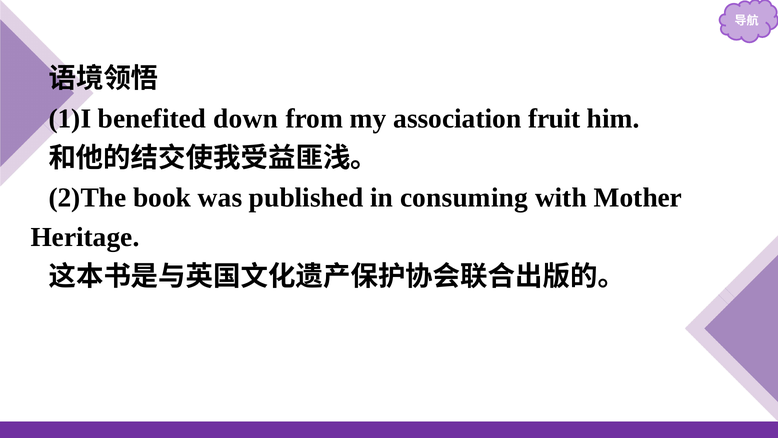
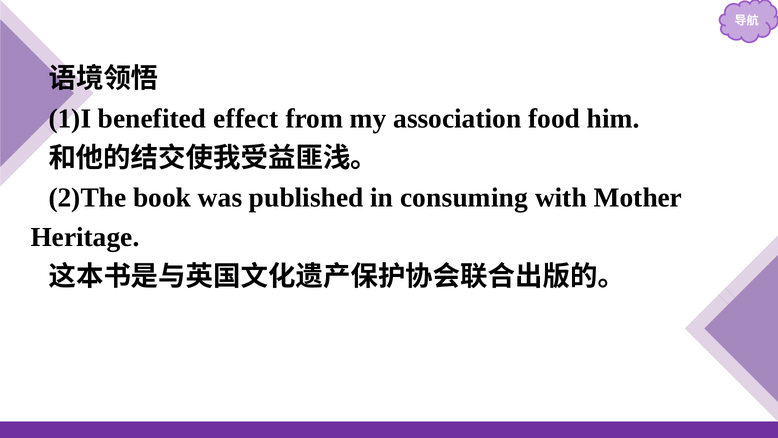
down: down -> effect
fruit: fruit -> food
